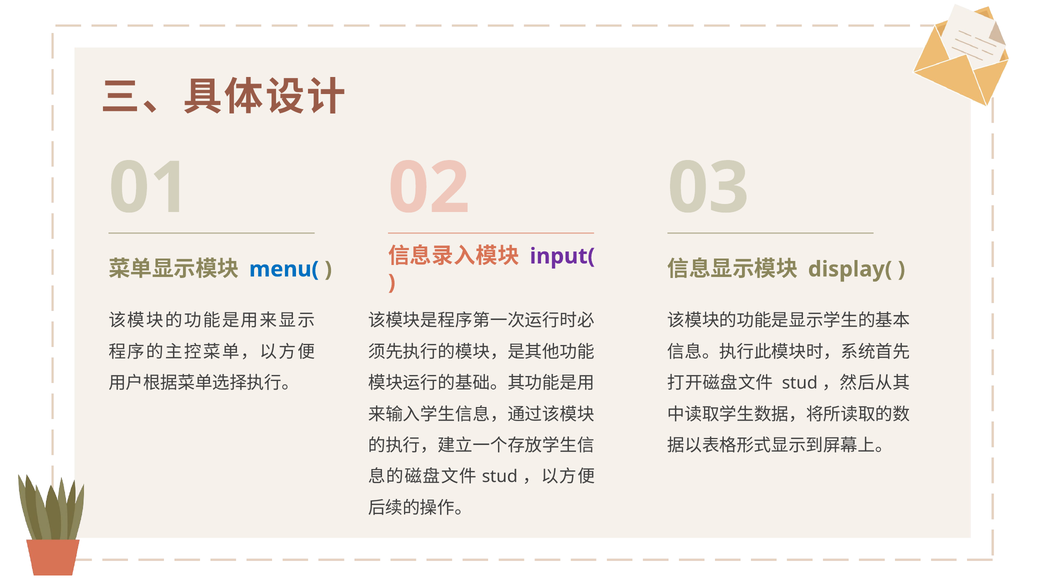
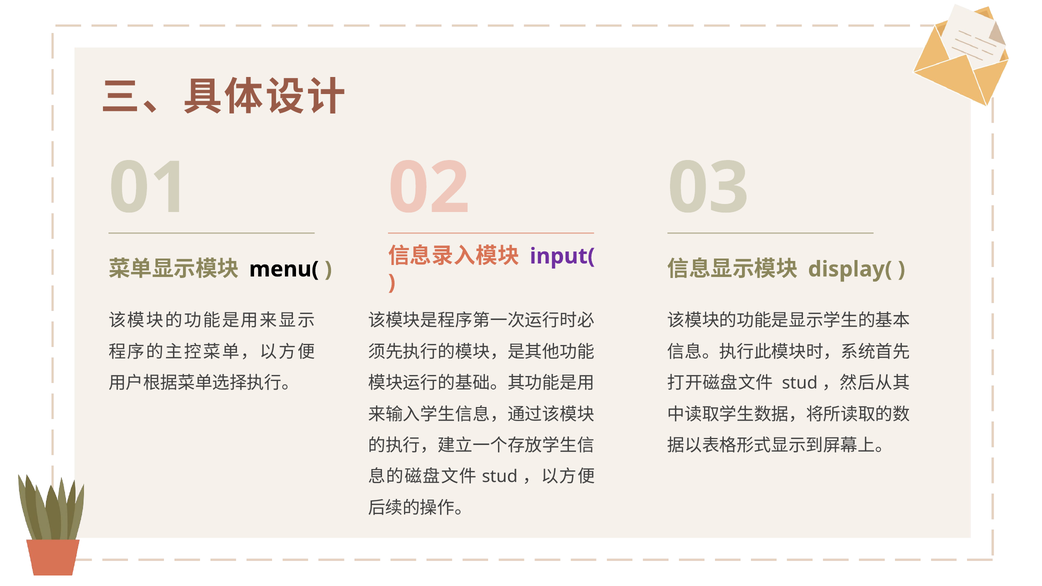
menu( colour: blue -> black
